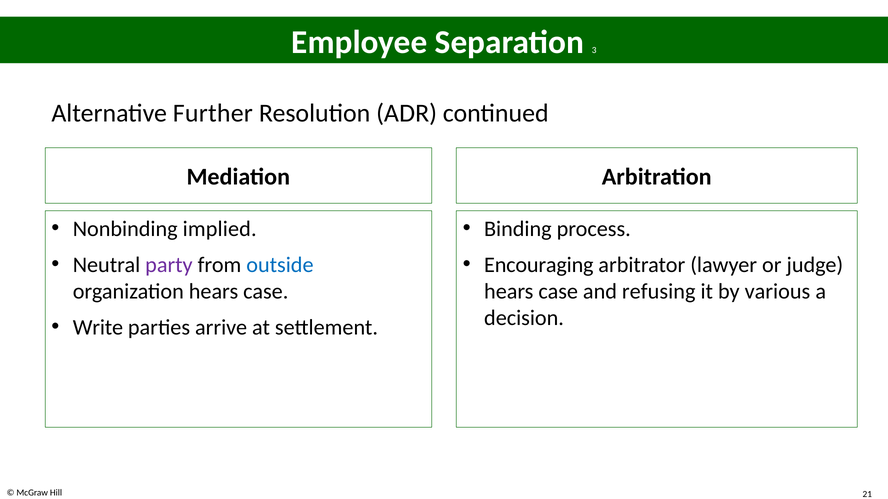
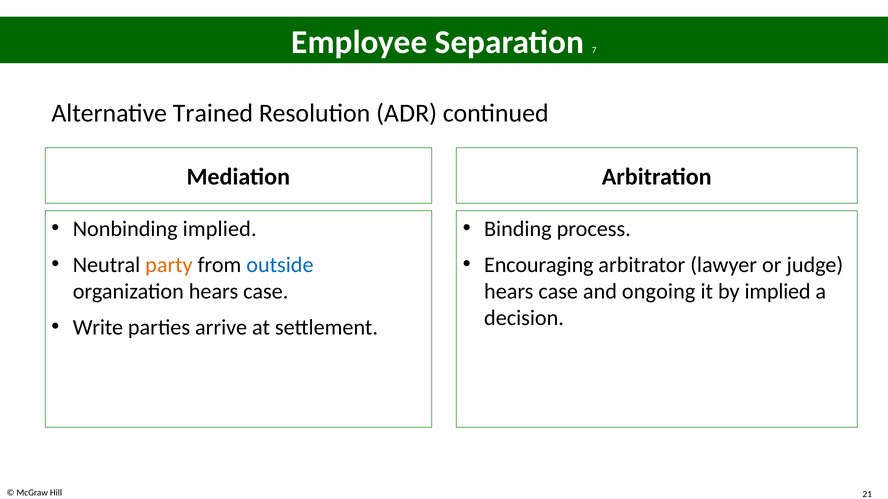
3: 3 -> 7
Further: Further -> Trained
party colour: purple -> orange
refusing: refusing -> ongoing
by various: various -> implied
